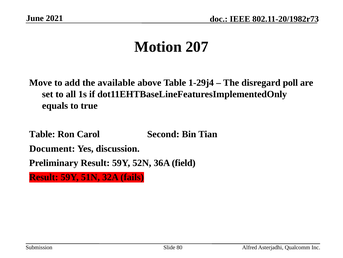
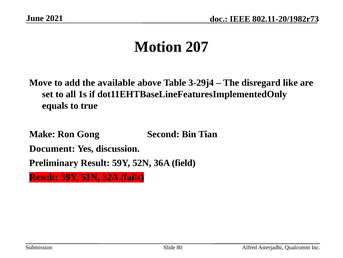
1-29j4: 1-29j4 -> 3-29j4
poll: poll -> like
Table at (42, 134): Table -> Make
Carol: Carol -> Gong
